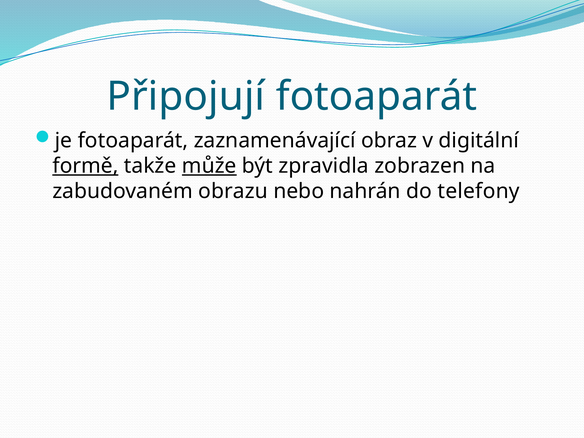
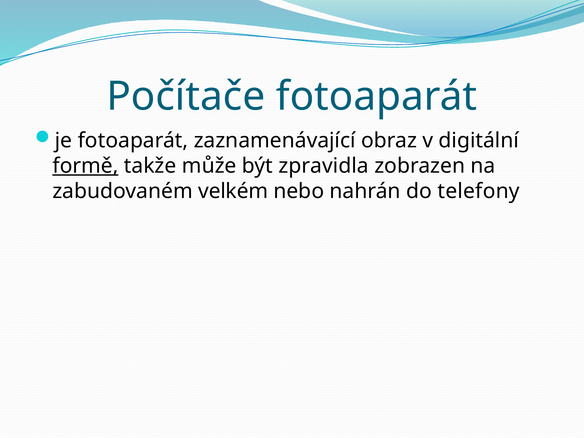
Připojují: Připojují -> Počítače
může underline: present -> none
obrazu: obrazu -> velkém
